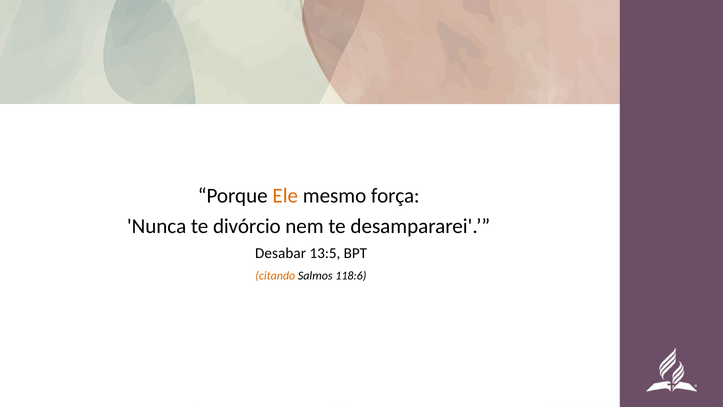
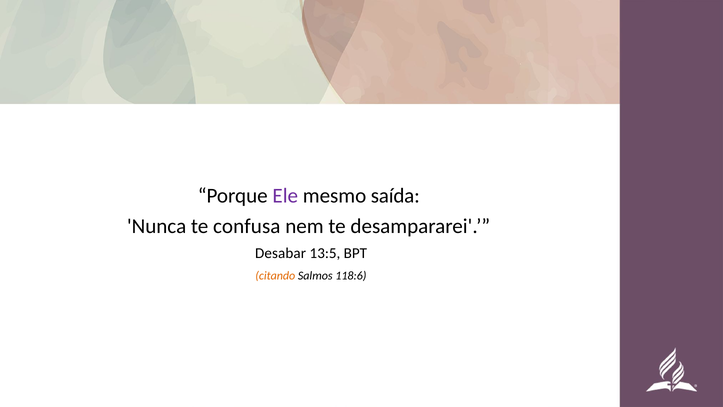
Ele colour: orange -> purple
força: força -> saída
divórcio: divórcio -> confusa
